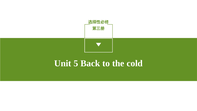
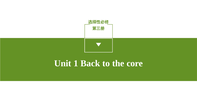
5: 5 -> 1
cold: cold -> core
